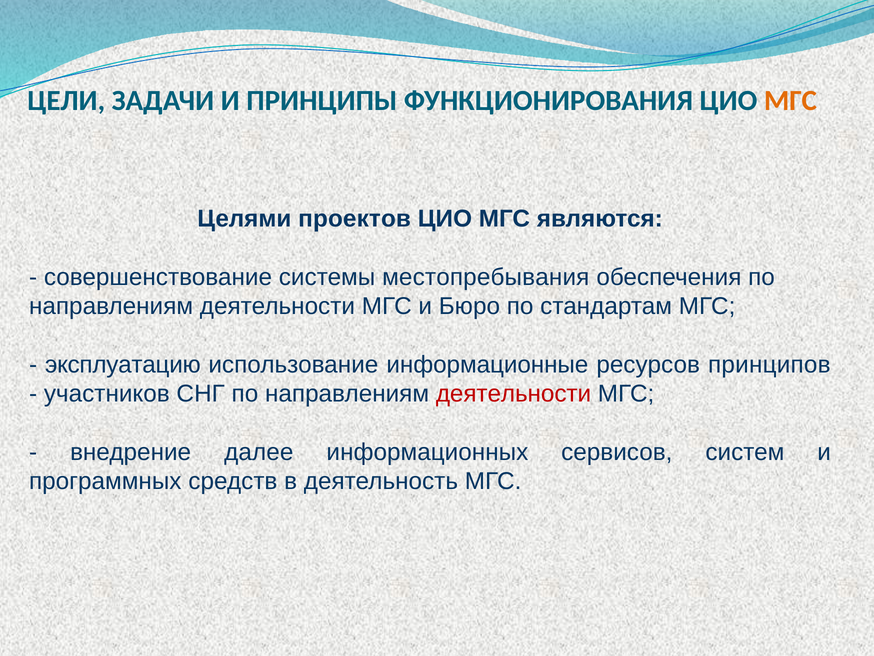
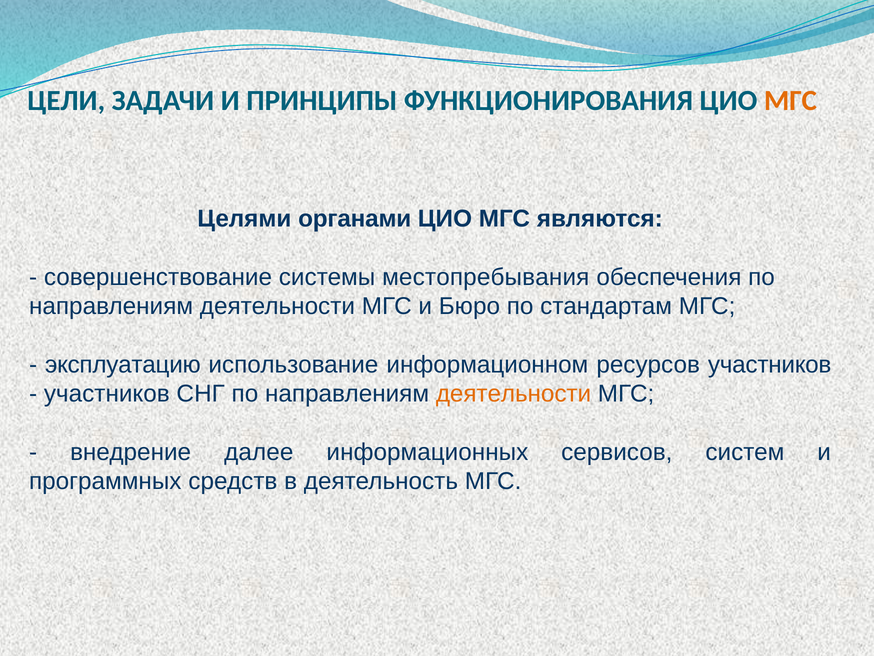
проектов: проектов -> органами
информационные: информационные -> информационном
ресурсов принципов: принципов -> участников
деятельности at (513, 393) colour: red -> orange
